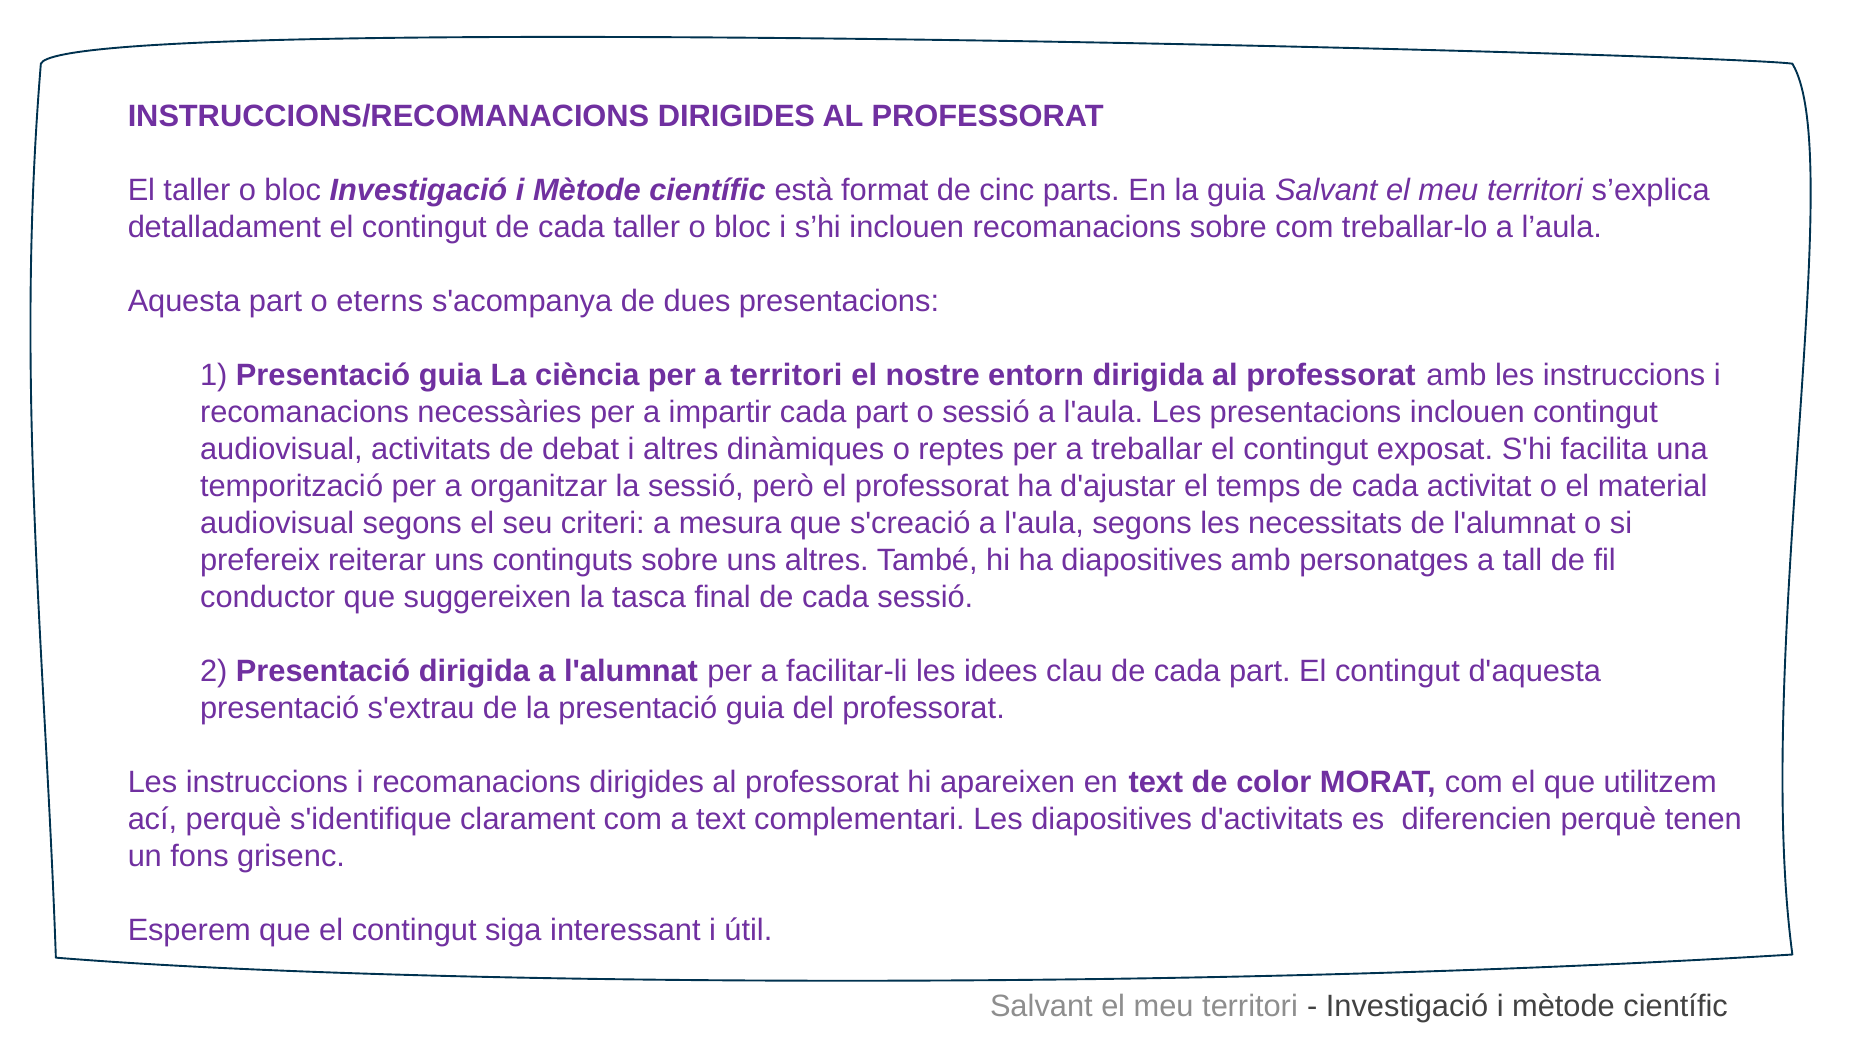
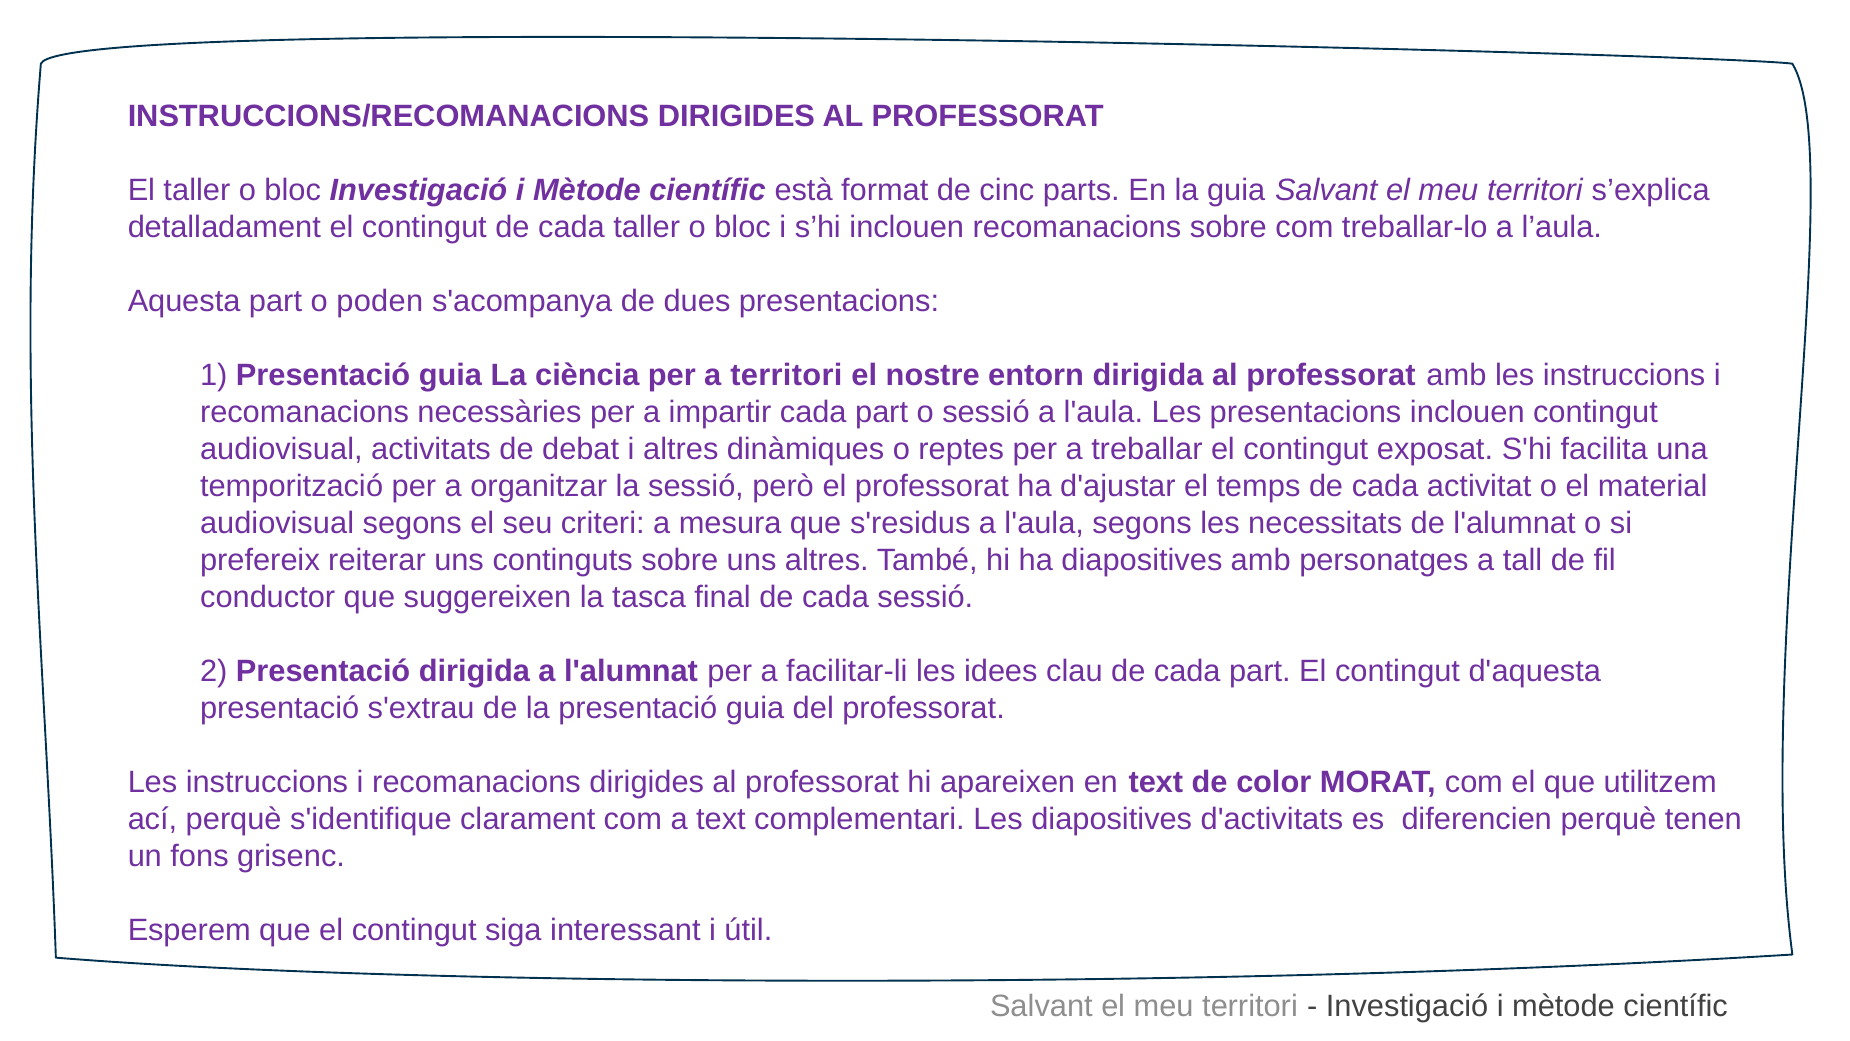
eterns: eterns -> poden
s'creació: s'creació -> s'residus
